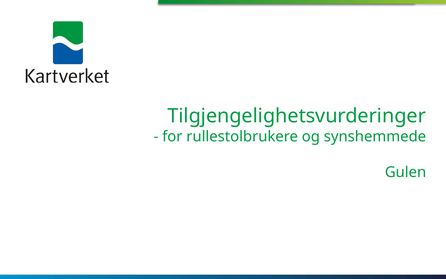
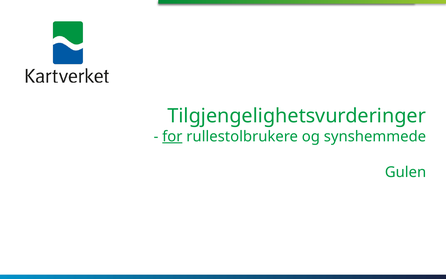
for underline: none -> present
